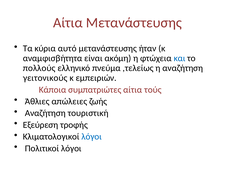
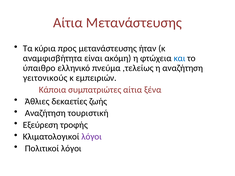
αυτό: αυτό -> προς
πολλούς: πολλούς -> ύπαιθρο
τούς: τούς -> ξένα
απώλειες: απώλειες -> δεκαετίες
λόγοι at (92, 137) colour: blue -> purple
